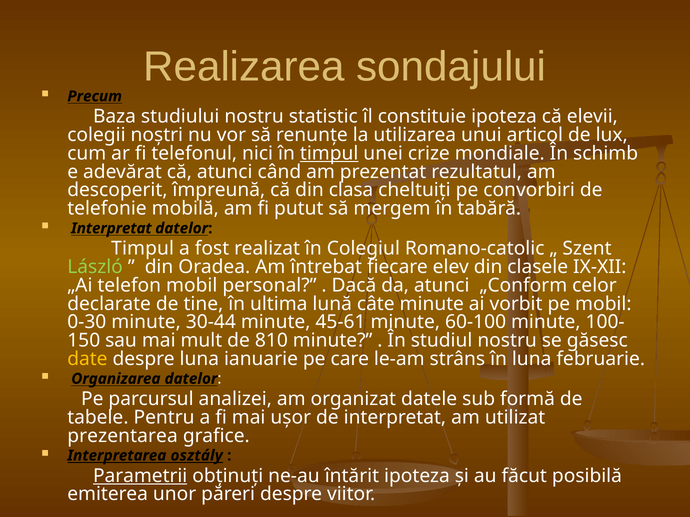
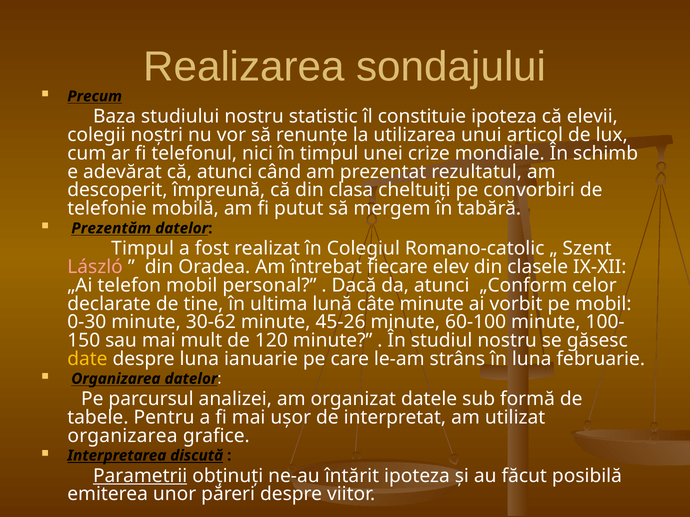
timpul at (329, 153) underline: present -> none
Interpretat at (111, 229): Interpretat -> Prezentăm
László colour: light green -> pink
30-44: 30-44 -> 30-62
45-61: 45-61 -> 45-26
810: 810 -> 120
prezentarea at (123, 436): prezentarea -> organizarea
osztály: osztály -> discută
